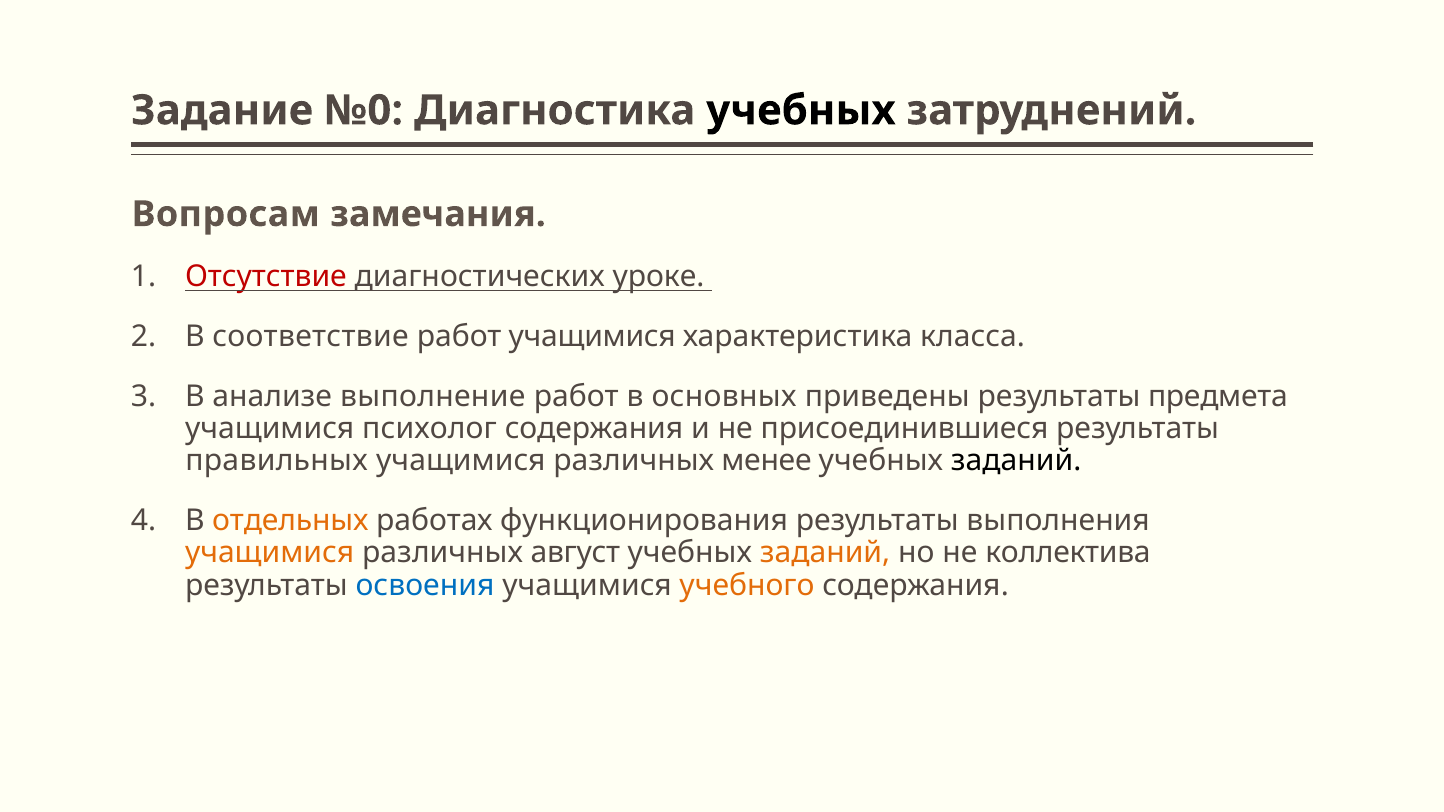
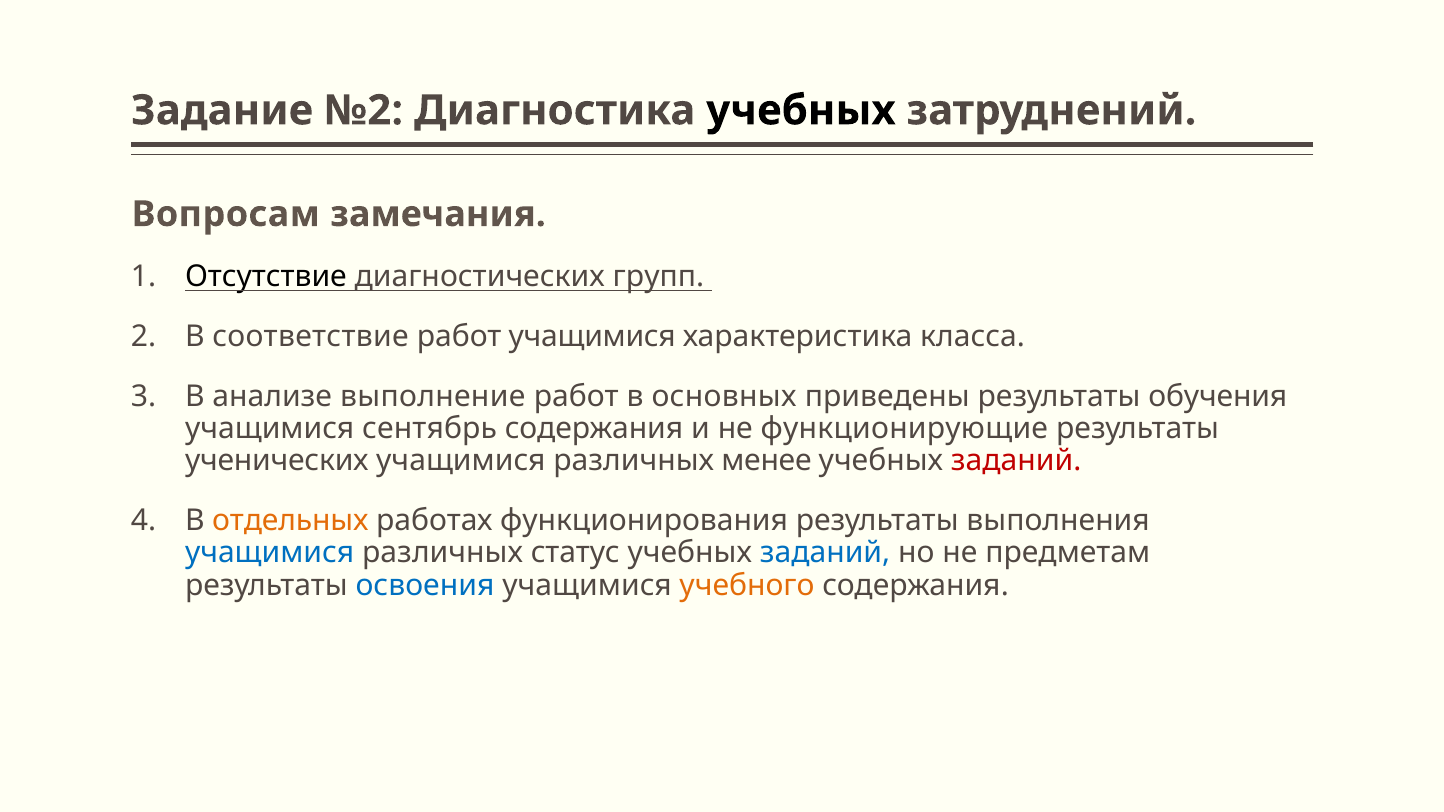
№0: №0 -> №2
Отсутствие colour: red -> black
уроке: уроке -> групп
предмета: предмета -> обучения
психолог: психолог -> сентябрь
присоединившиеся: присоединившиеся -> функционирующие
правильных: правильных -> ученических
заданий at (1016, 461) colour: black -> red
учащимися at (270, 553) colour: orange -> blue
август: август -> статус
заданий at (825, 553) colour: orange -> blue
коллектива: коллектива -> предметам
